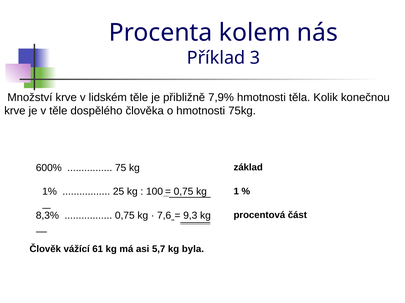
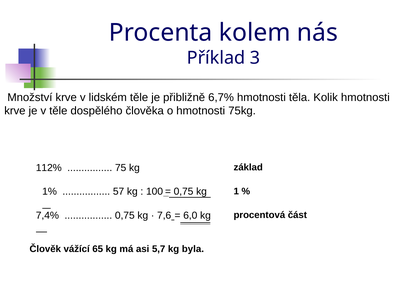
7,9%: 7,9% -> 6,7%
Kolik konečnou: konečnou -> hmotnosti
600%: 600% -> 112%
25: 25 -> 57
8,3%: 8,3% -> 7,4%
9,3: 9,3 -> 6,0
61: 61 -> 65
